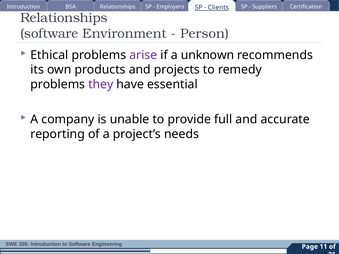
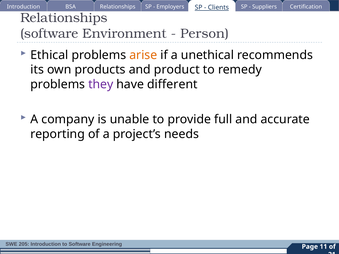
arise colour: purple -> orange
unknown: unknown -> unethical
projects: projects -> product
essential: essential -> different
